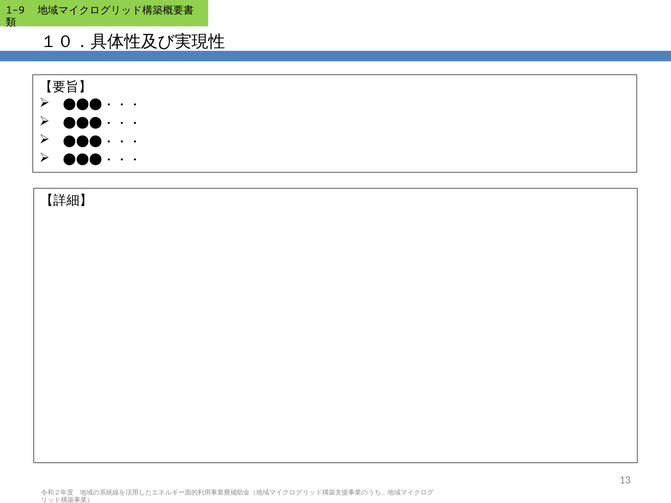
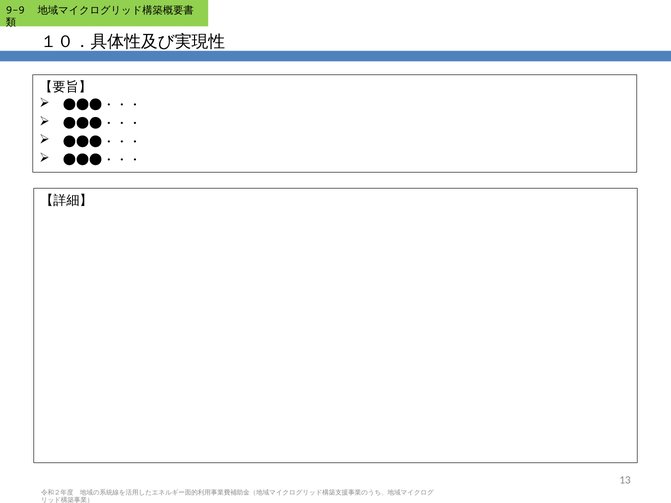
1-9: 1-9 -> 9-9
